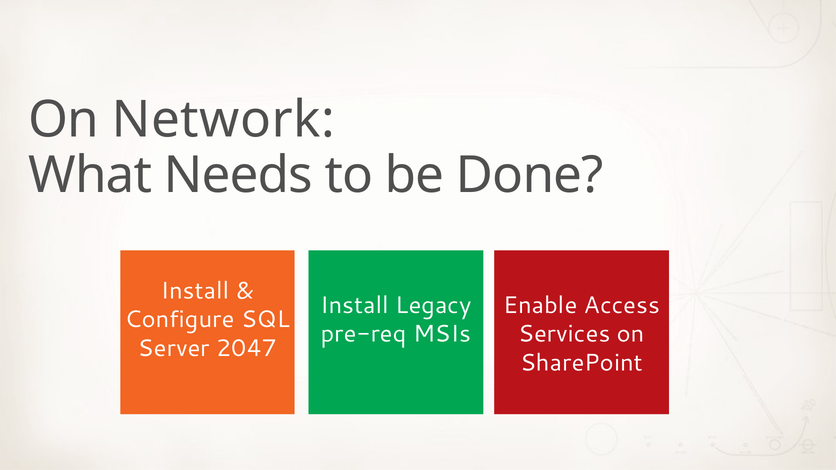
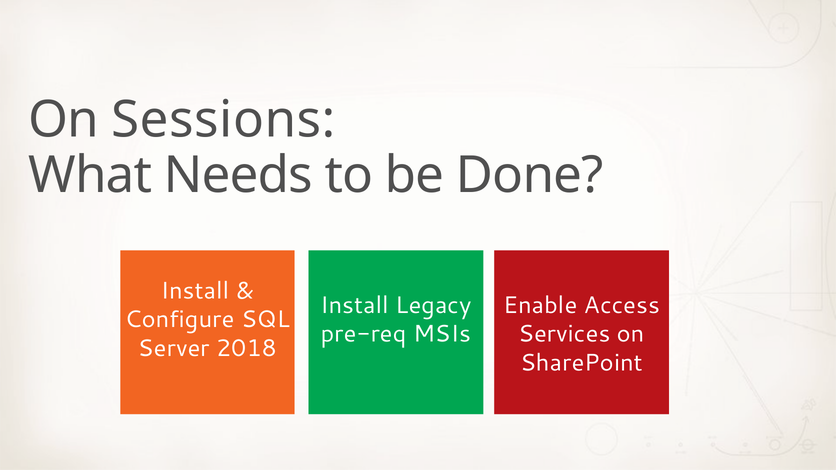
Network: Network -> Sessions
2047: 2047 -> 2018
